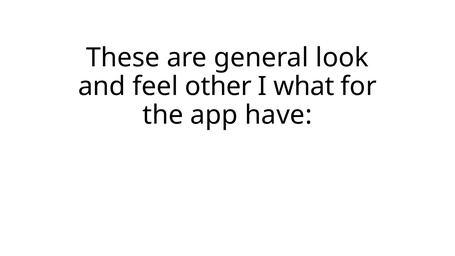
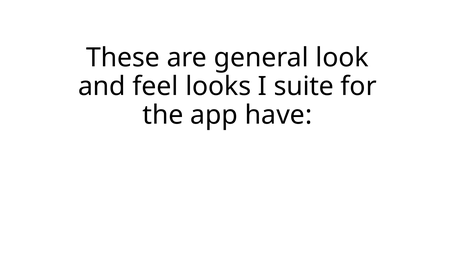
other: other -> looks
what: what -> suite
